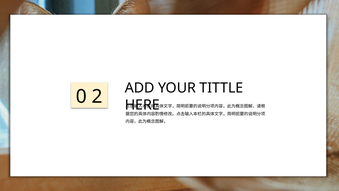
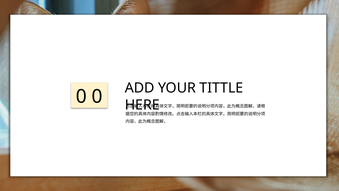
0 2: 2 -> 0
